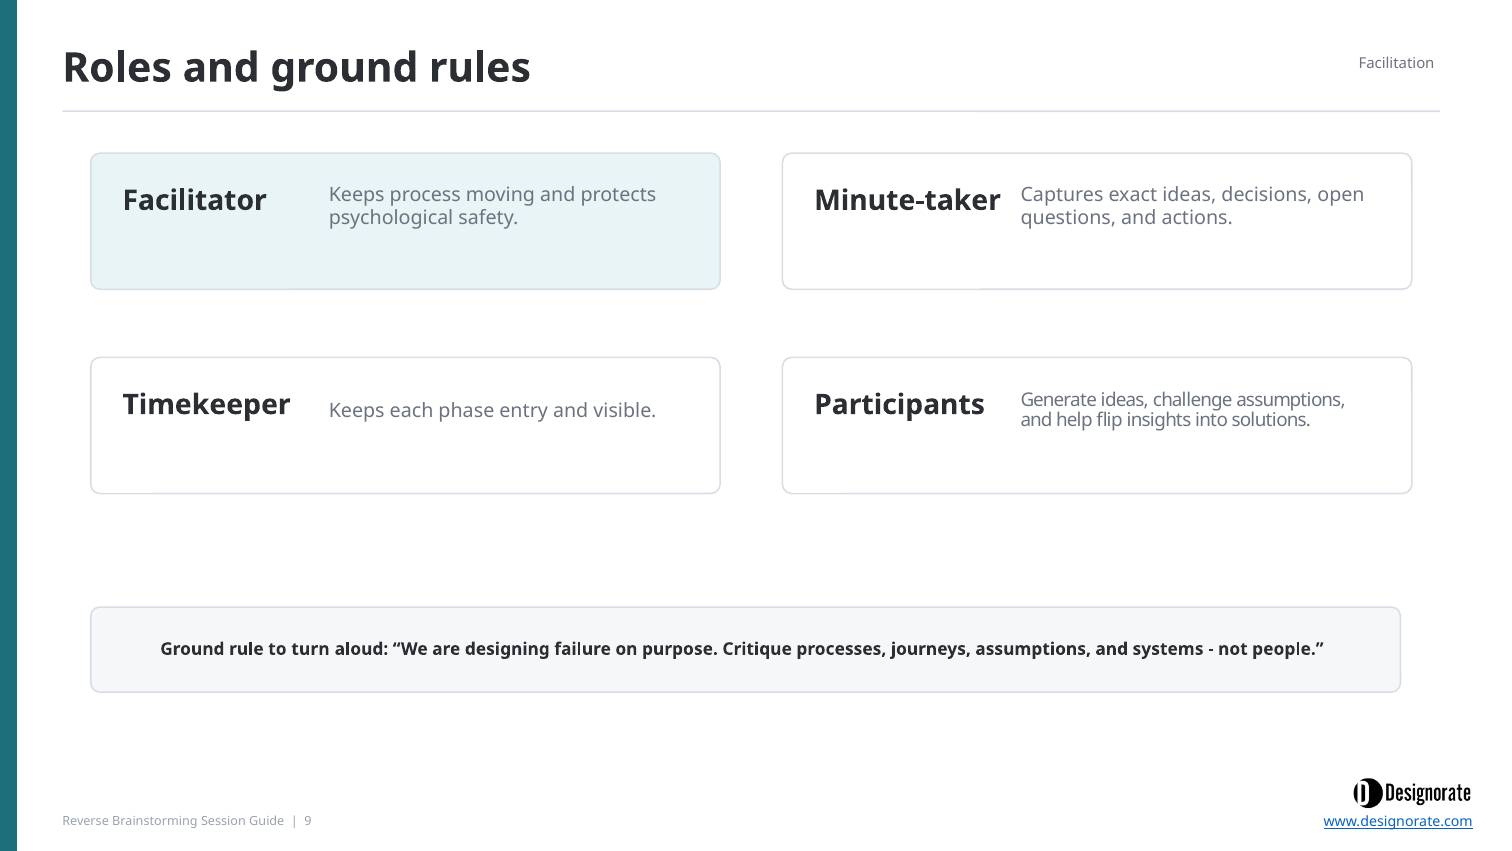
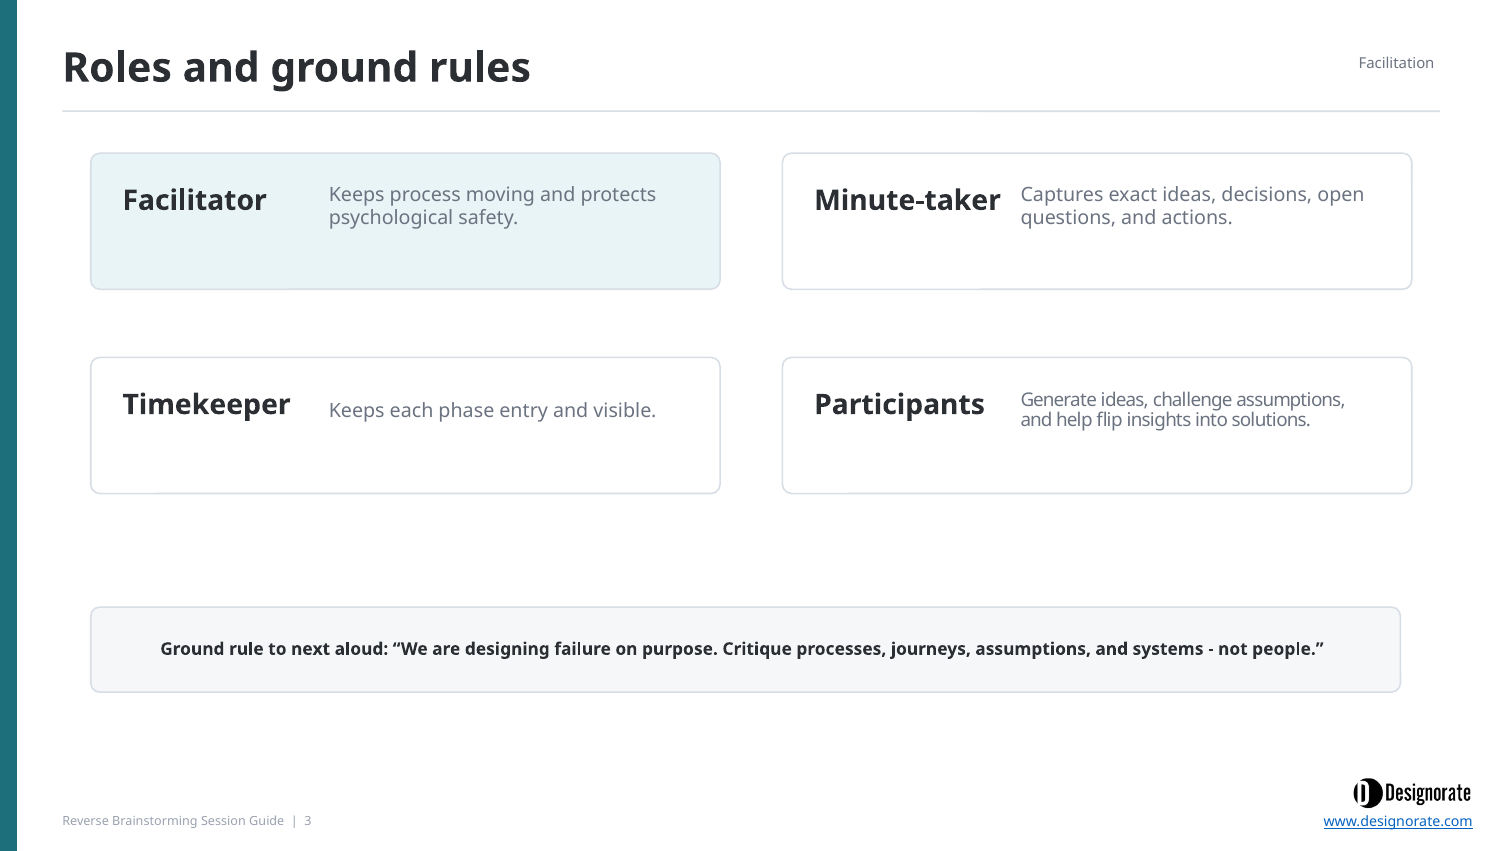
turn: turn -> next
9: 9 -> 3
